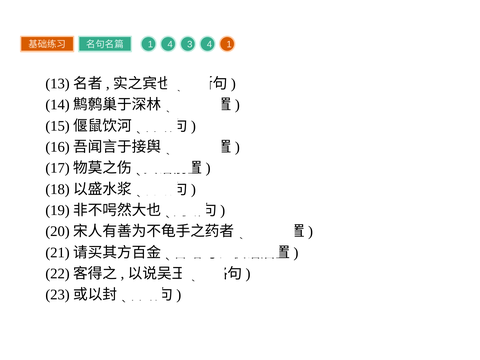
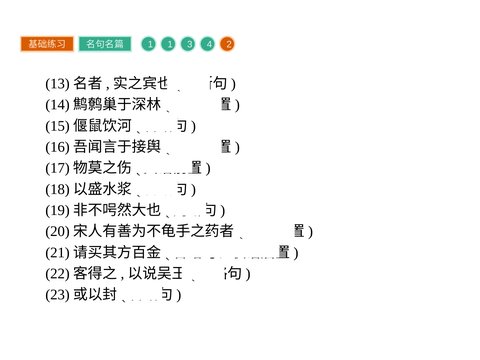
1 4: 4 -> 1
4 1: 1 -> 2
